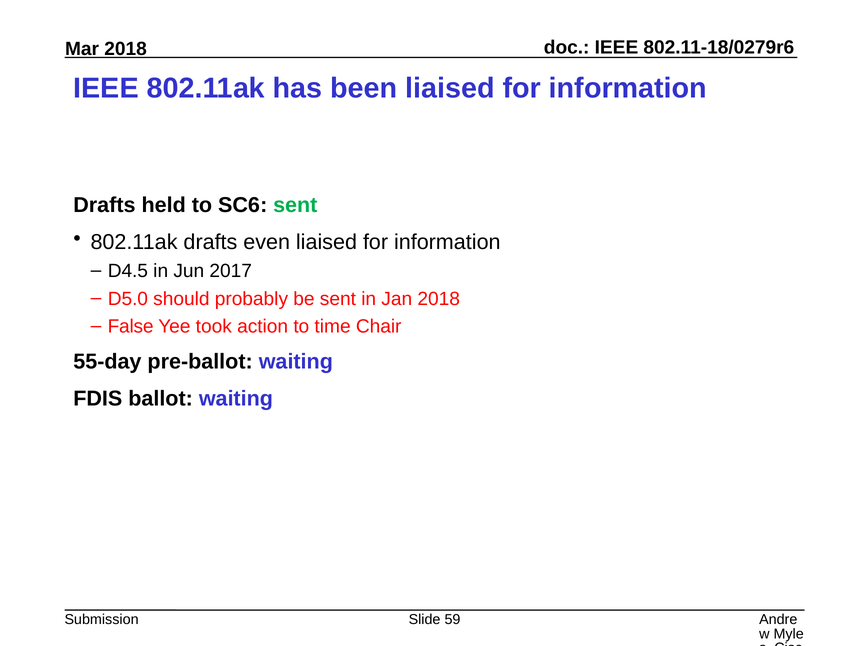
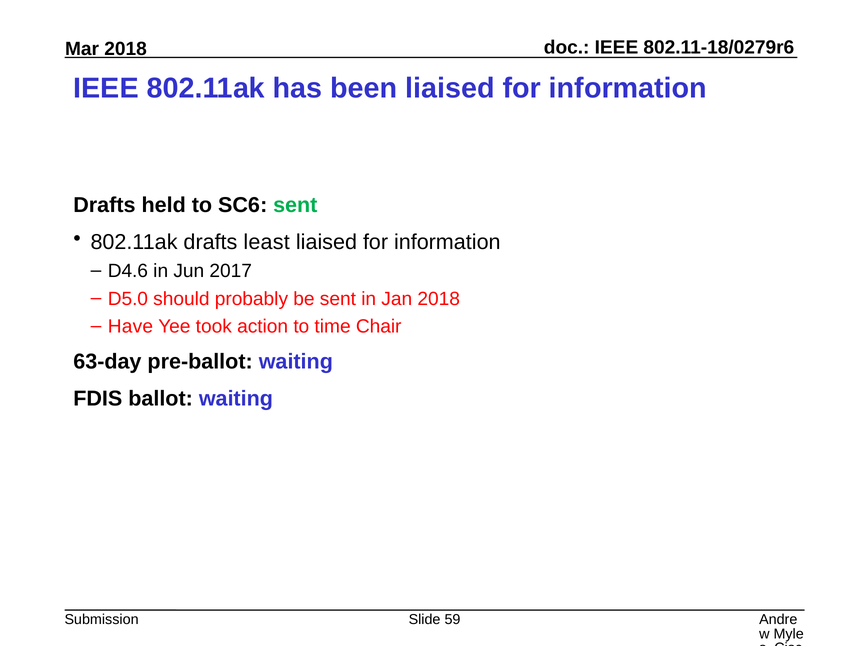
even: even -> least
D4.5: D4.5 -> D4.6
False: False -> Have
55-day: 55-day -> 63-day
